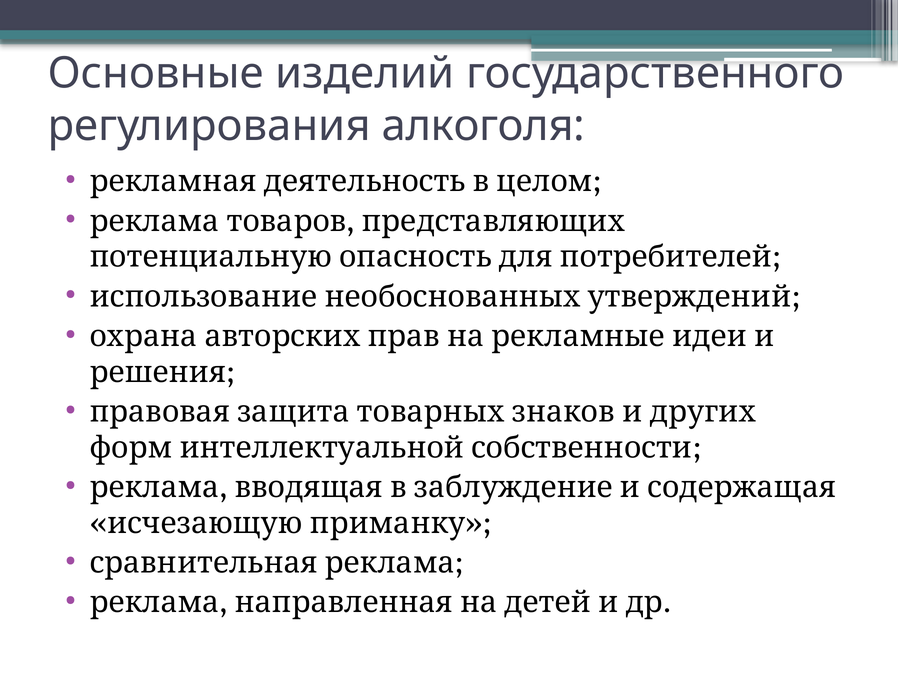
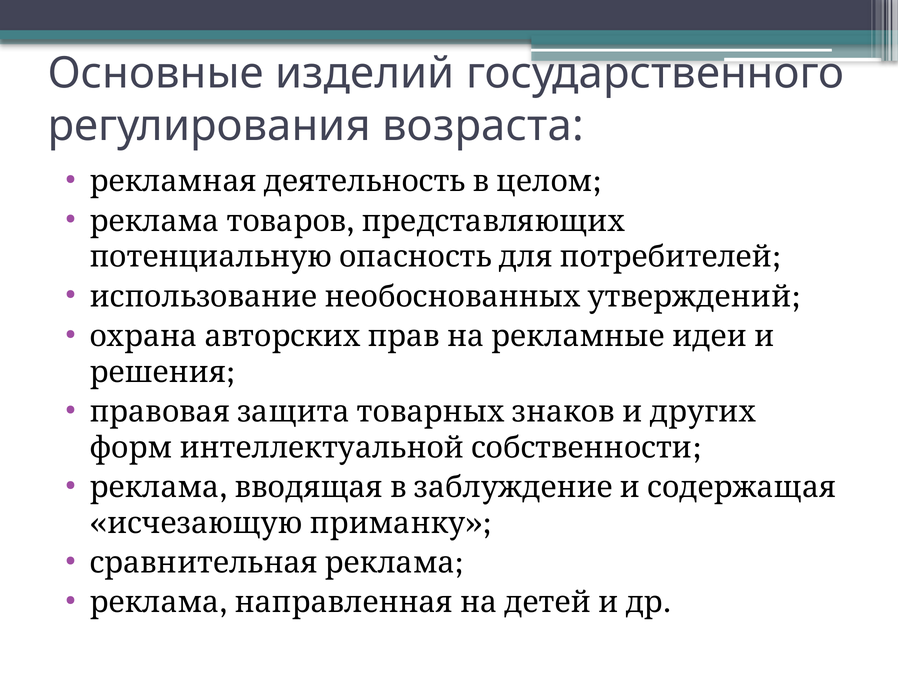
алкоголя: алкоголя -> возраста
